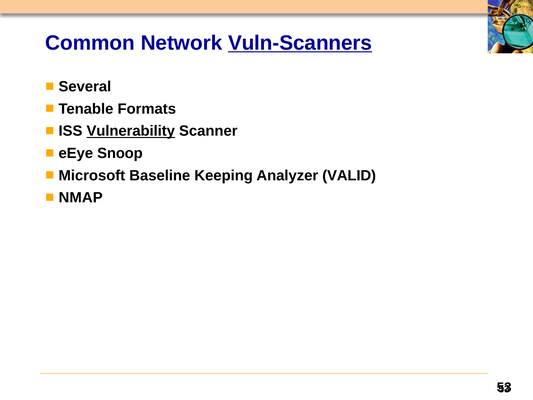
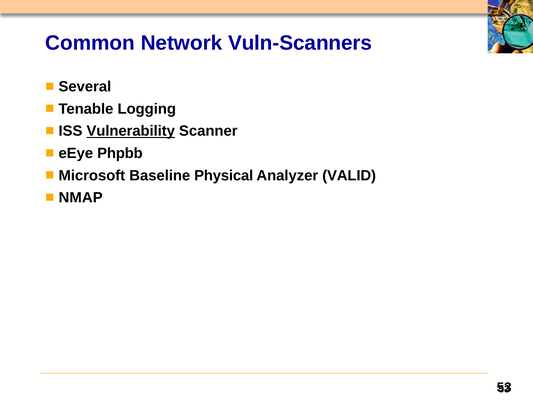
Vuln-Scanners underline: present -> none
Formats: Formats -> Logging
Snoop: Snoop -> Phpbb
Keeping: Keeping -> Physical
